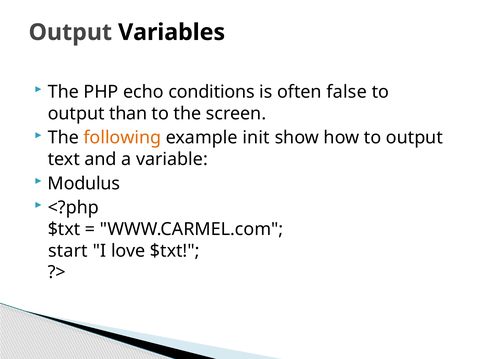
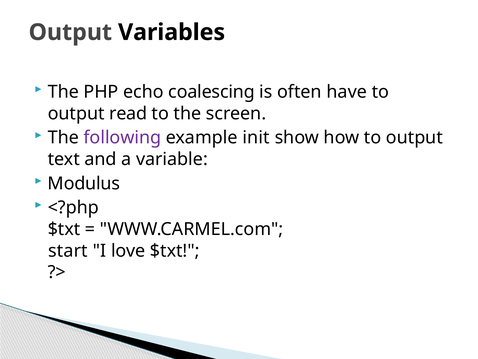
conditions: conditions -> coalescing
false: false -> have
than: than -> read
following colour: orange -> purple
